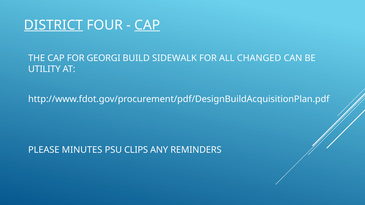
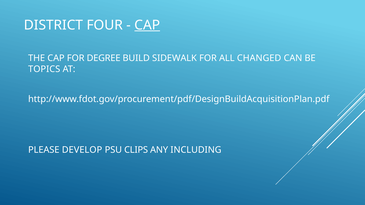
DISTRICT underline: present -> none
GEORGI: GEORGI -> DEGREE
UTILITY: UTILITY -> TOPICS
MINUTES: MINUTES -> DEVELOP
REMINDERS: REMINDERS -> INCLUDING
